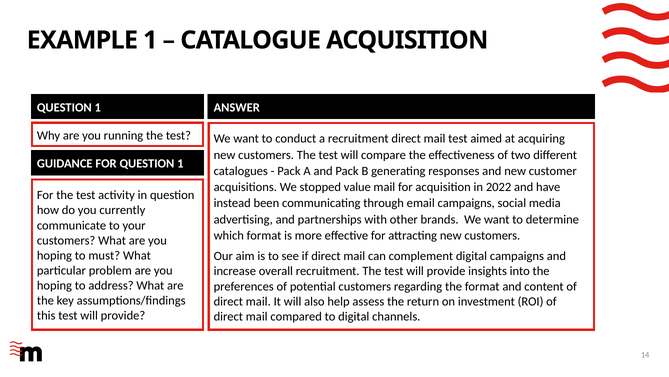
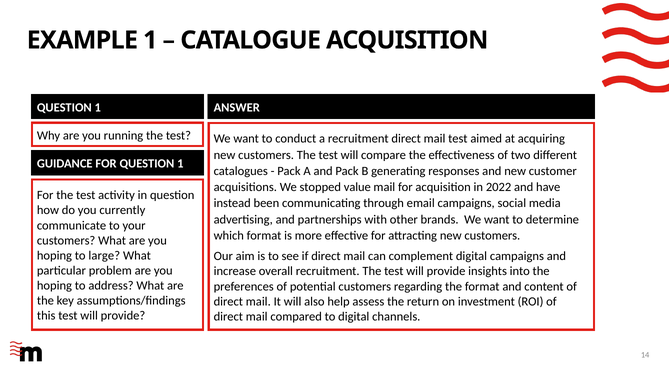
must: must -> large
